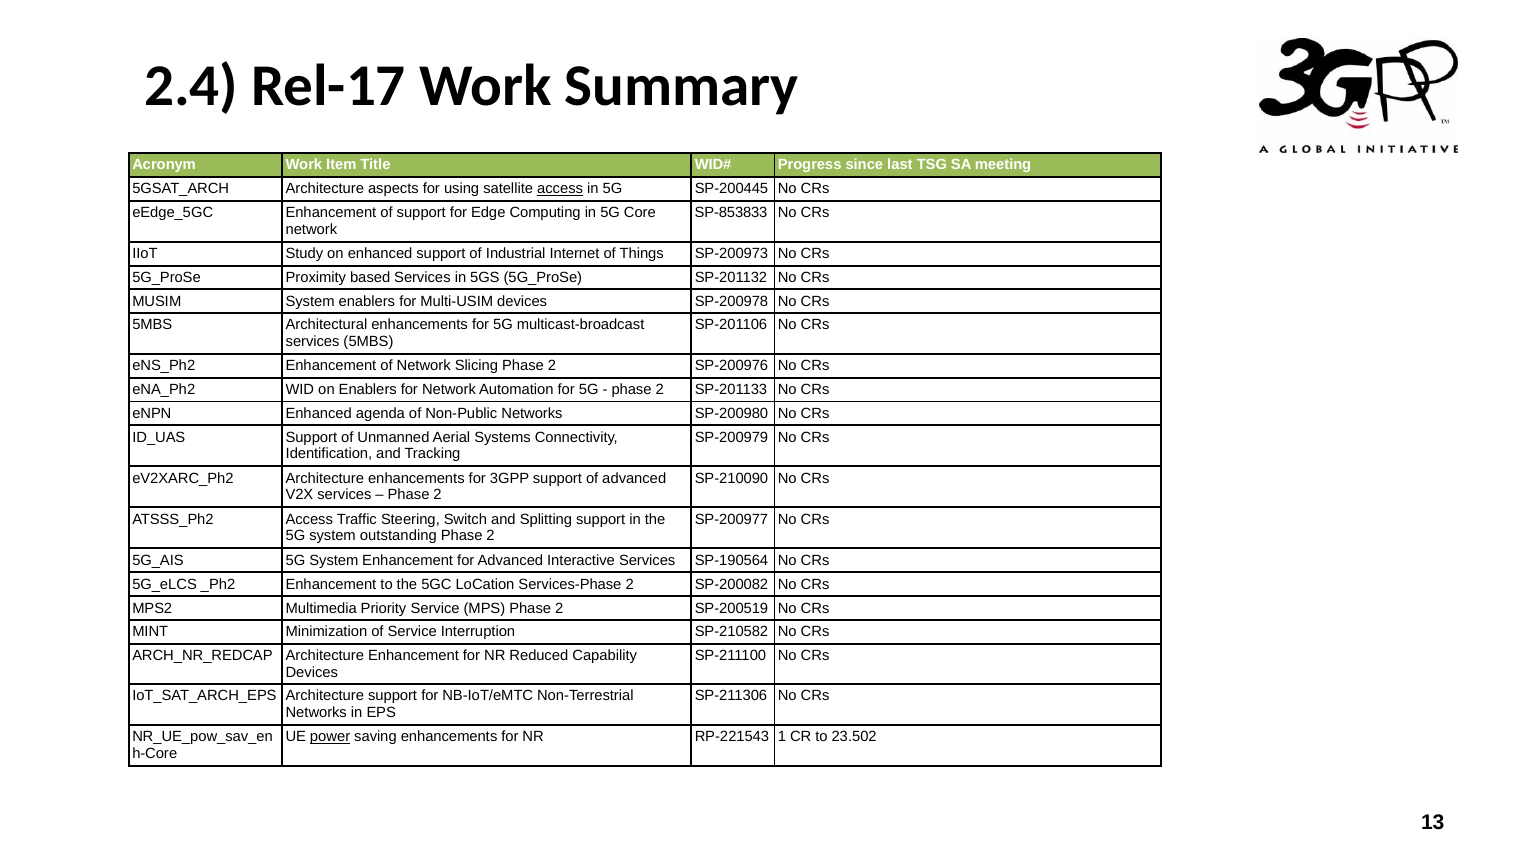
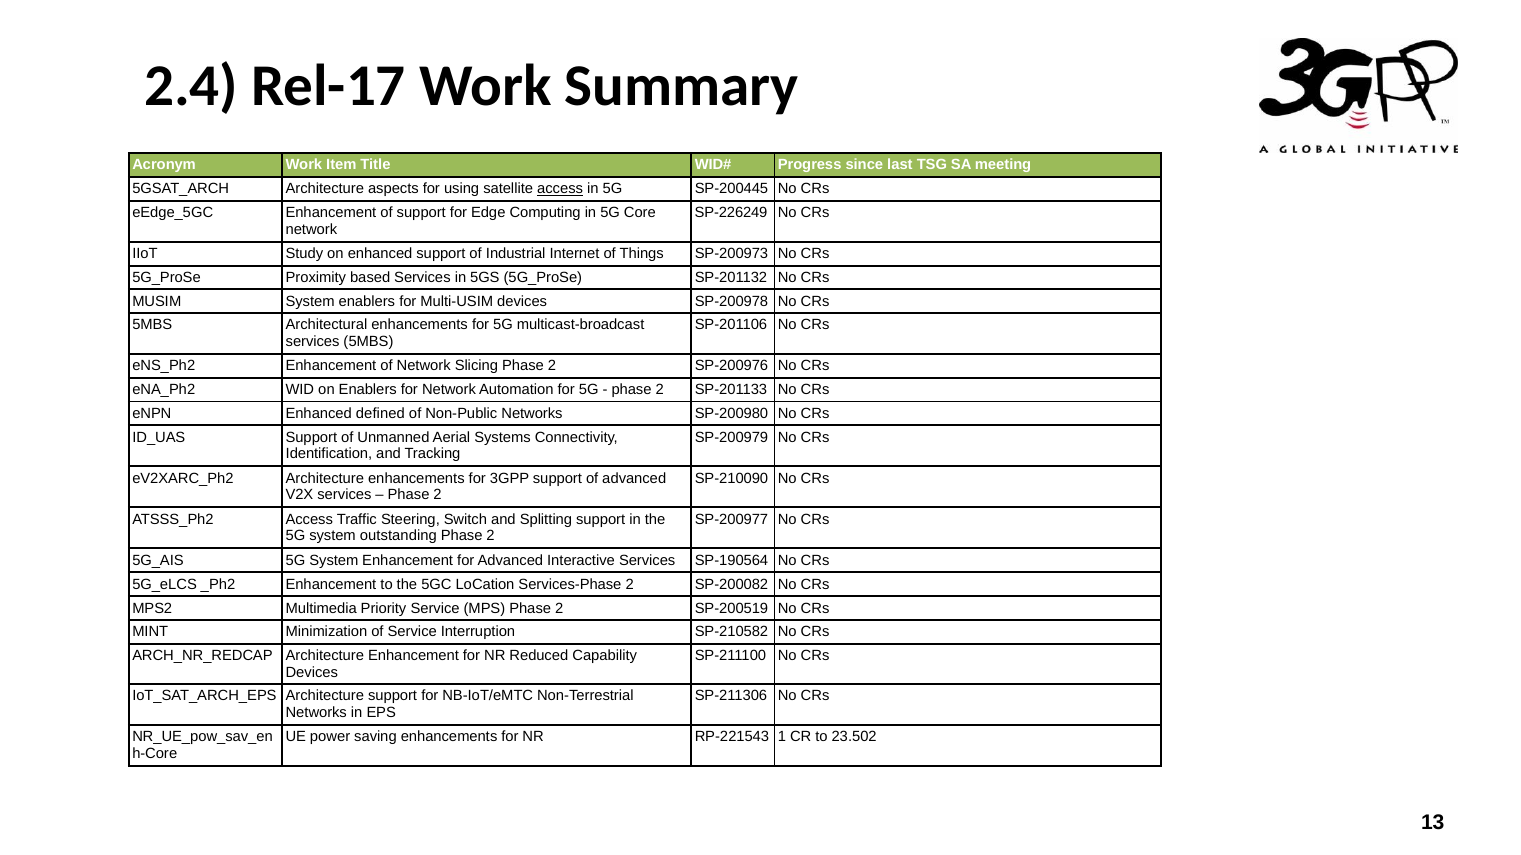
SP-853833: SP-853833 -> SP-226249
agenda: agenda -> defined
power underline: present -> none
